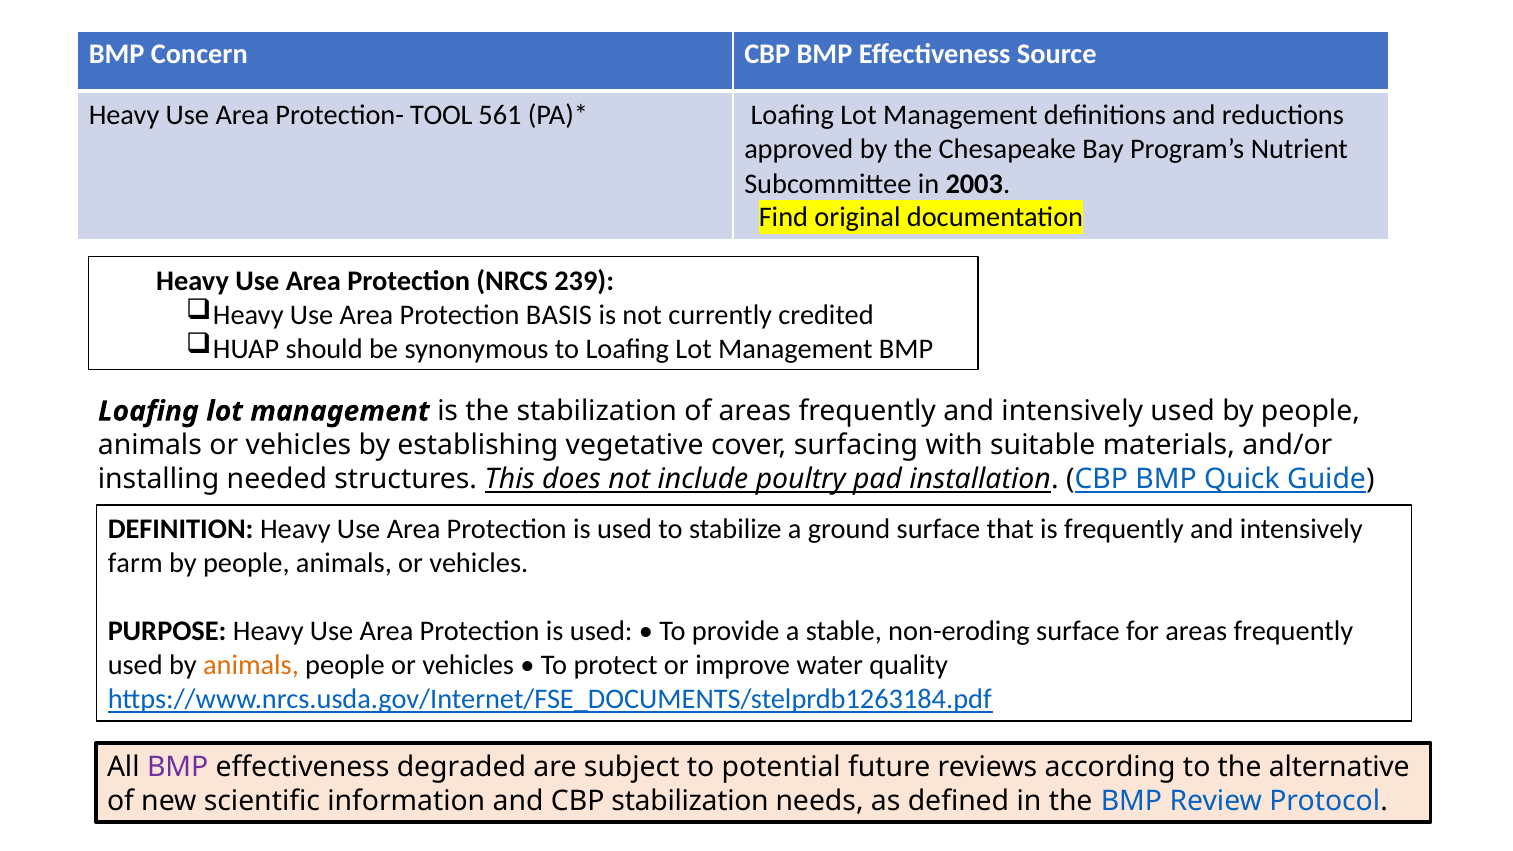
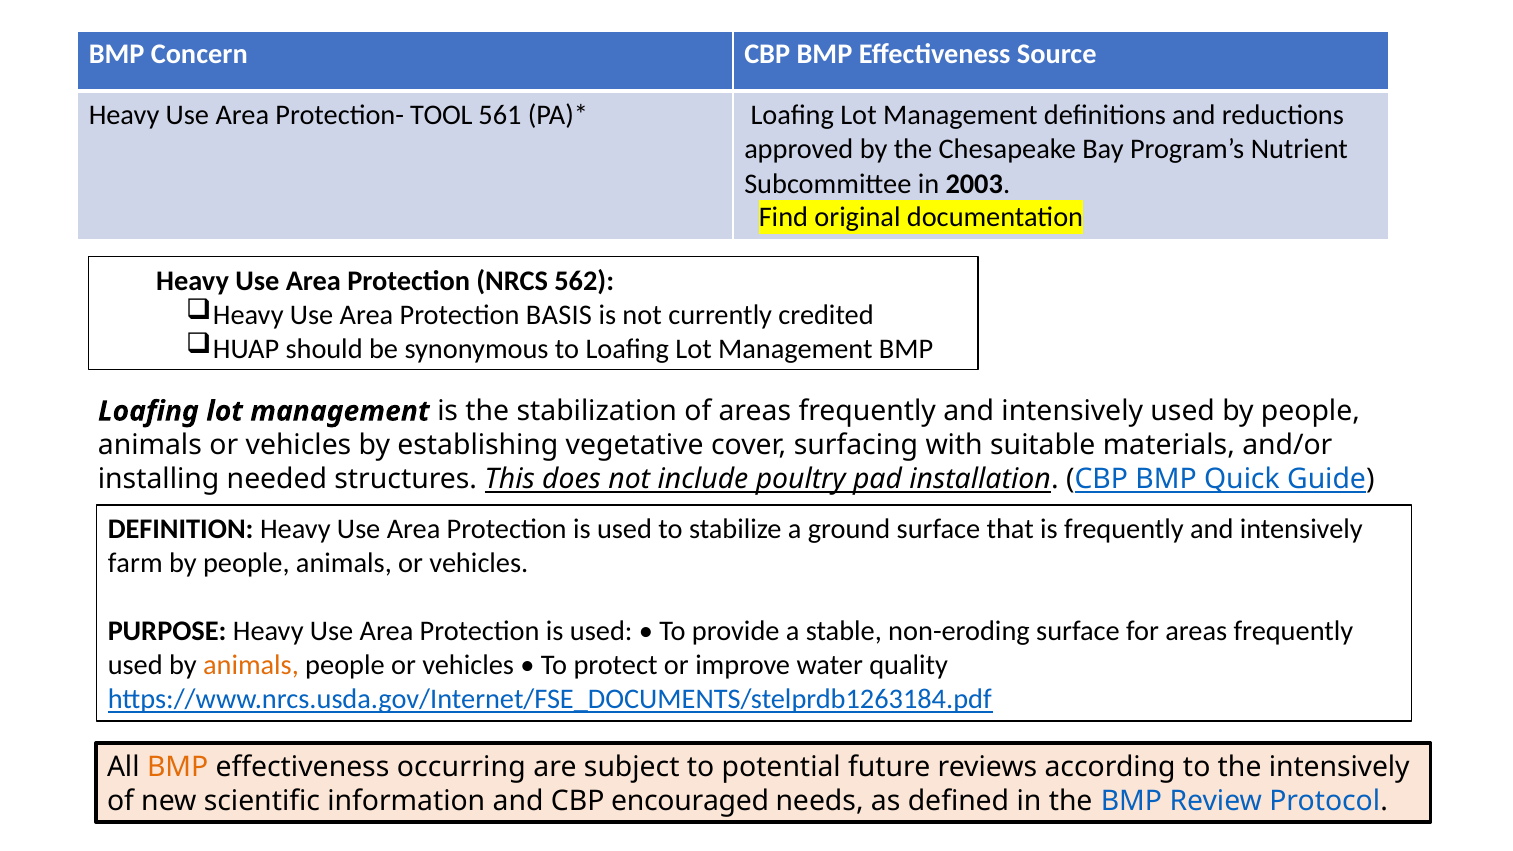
239: 239 -> 562
BMP at (178, 768) colour: purple -> orange
degraded: degraded -> occurring
the alternative: alternative -> intensively
CBP stabilization: stabilization -> encouraged
